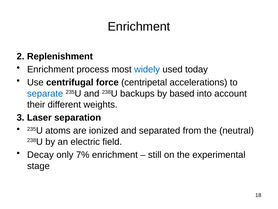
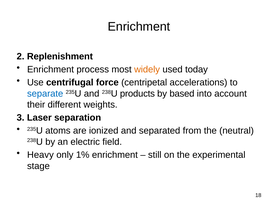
widely colour: blue -> orange
backups: backups -> products
Decay: Decay -> Heavy
7%: 7% -> 1%
